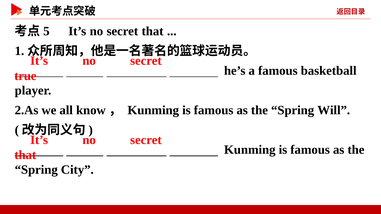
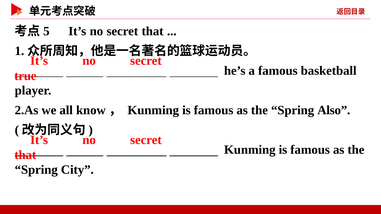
Will: Will -> Also
